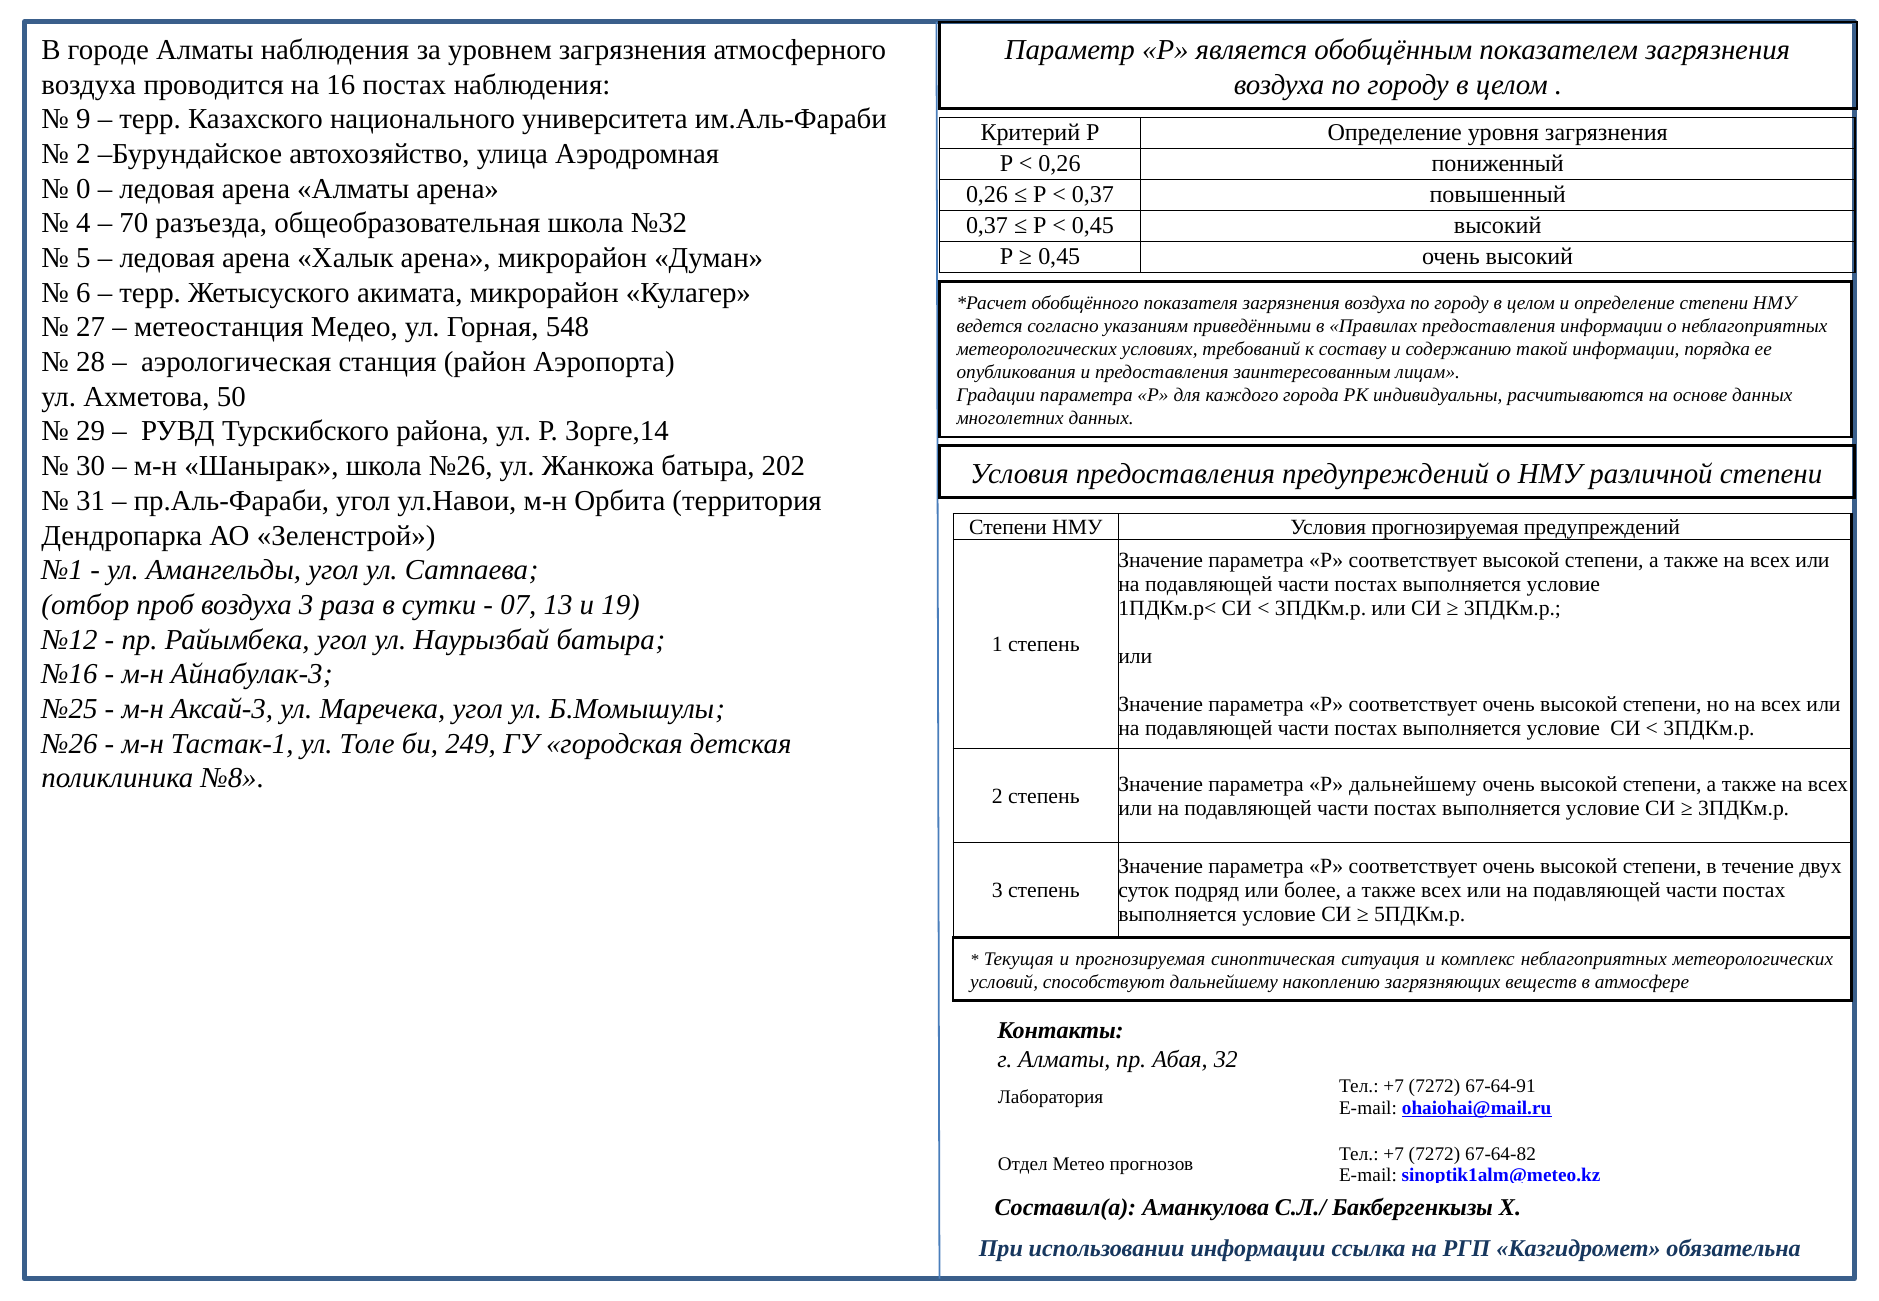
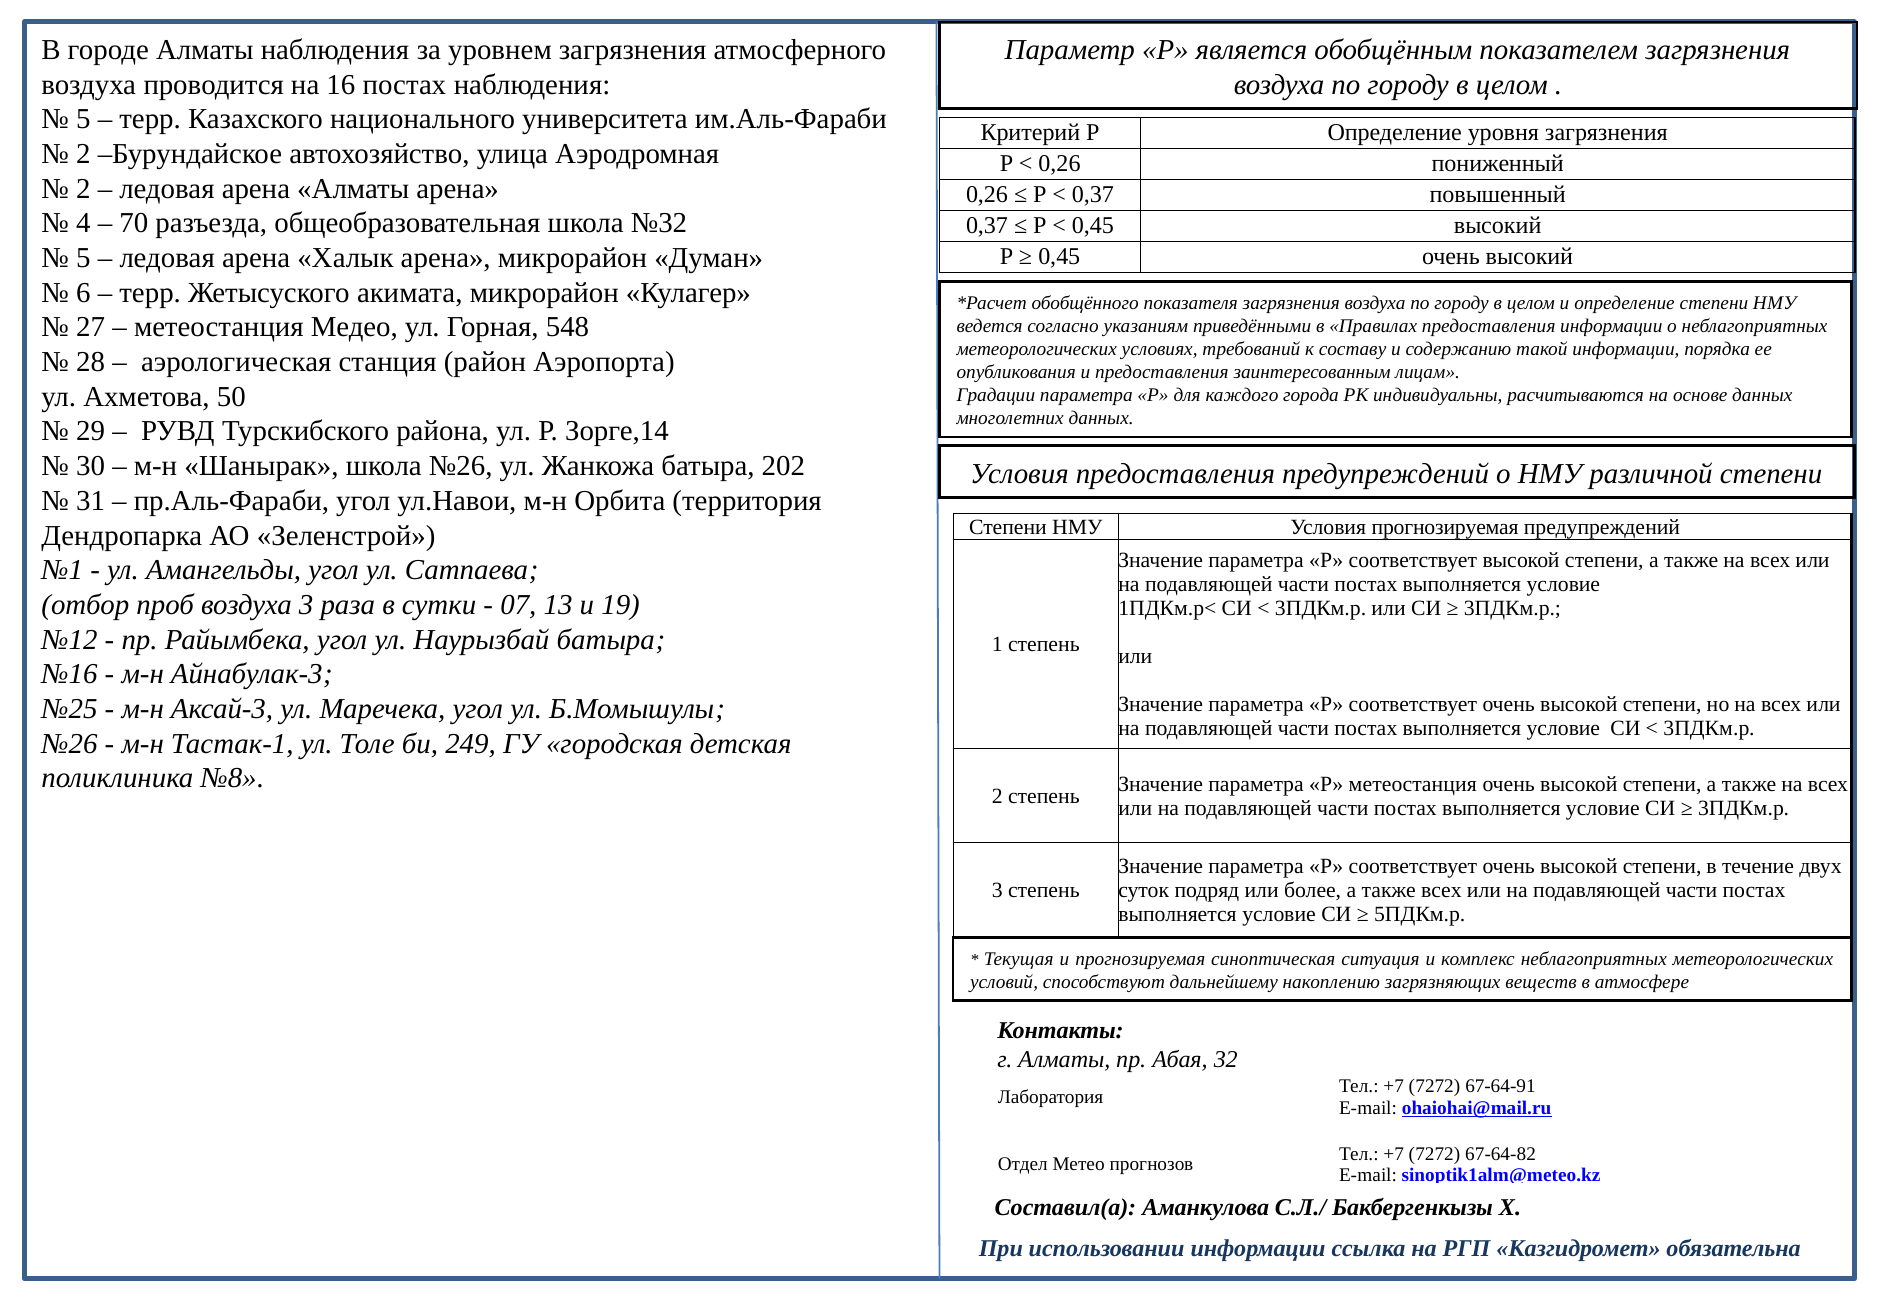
9 at (83, 119): 9 -> 5
0 at (83, 189): 0 -> 2
Р дальнейшему: дальнейшему -> метеостанция
